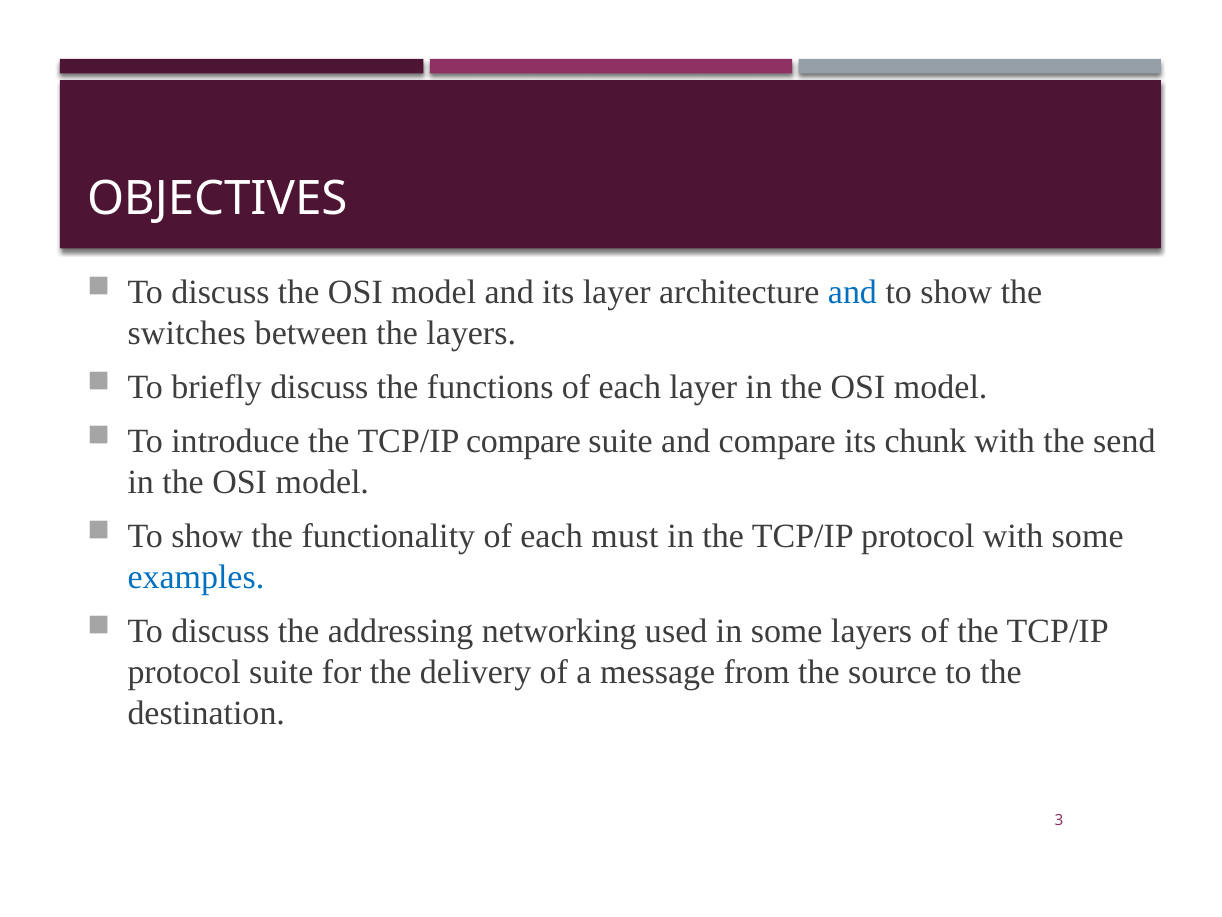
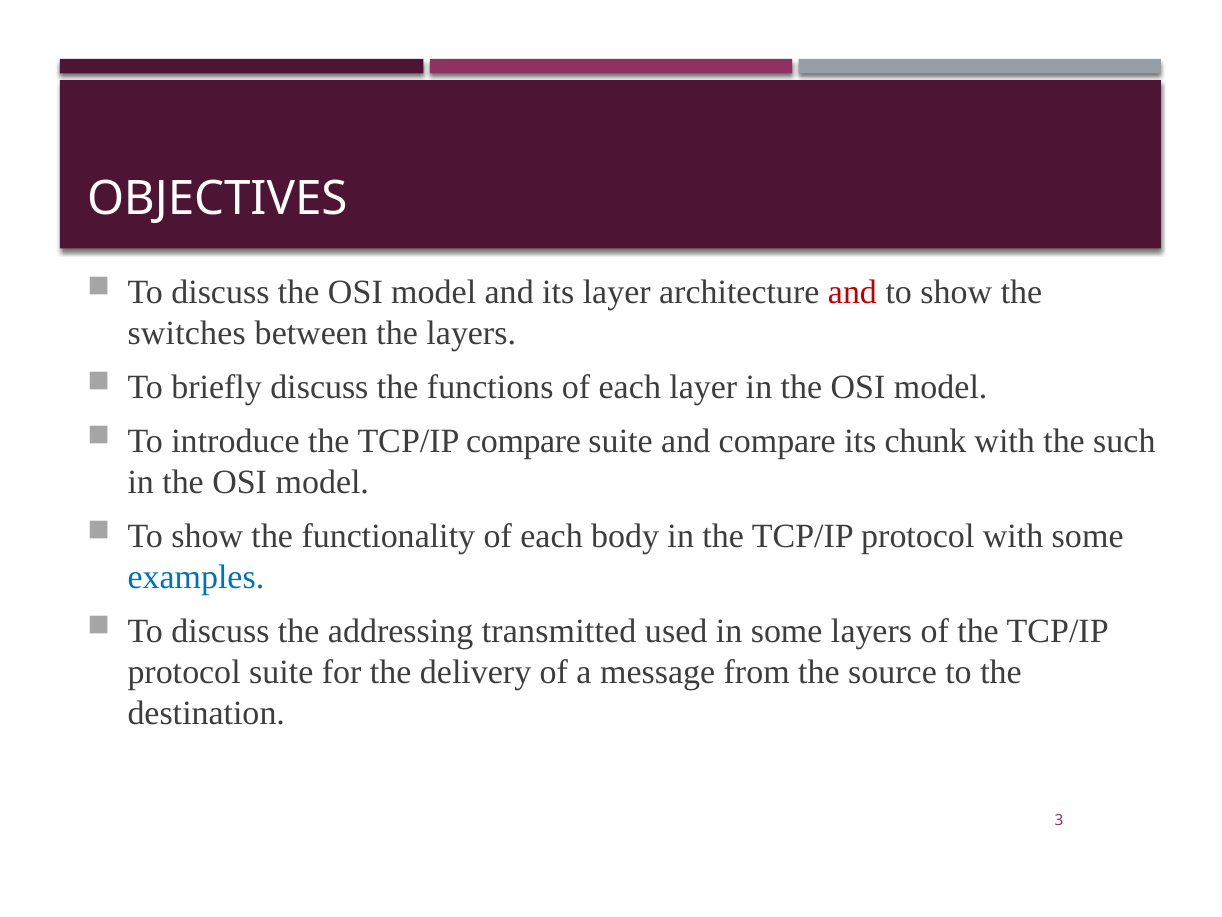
and at (852, 292) colour: blue -> red
send: send -> such
must: must -> body
networking: networking -> transmitted
